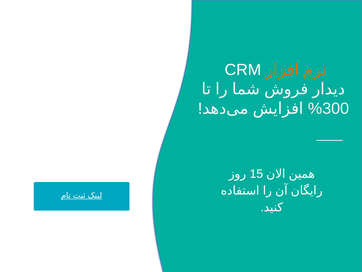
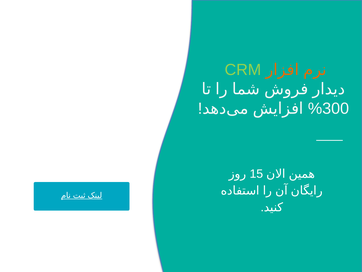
CRM colour: white -> light green
